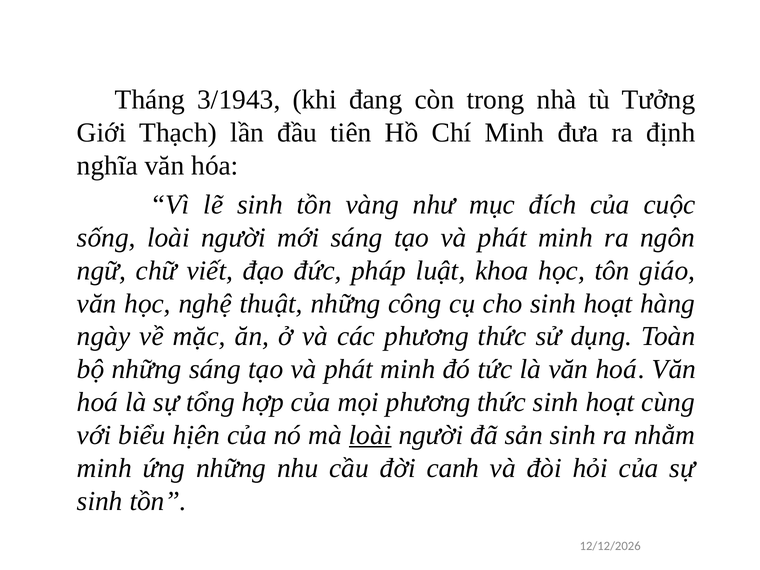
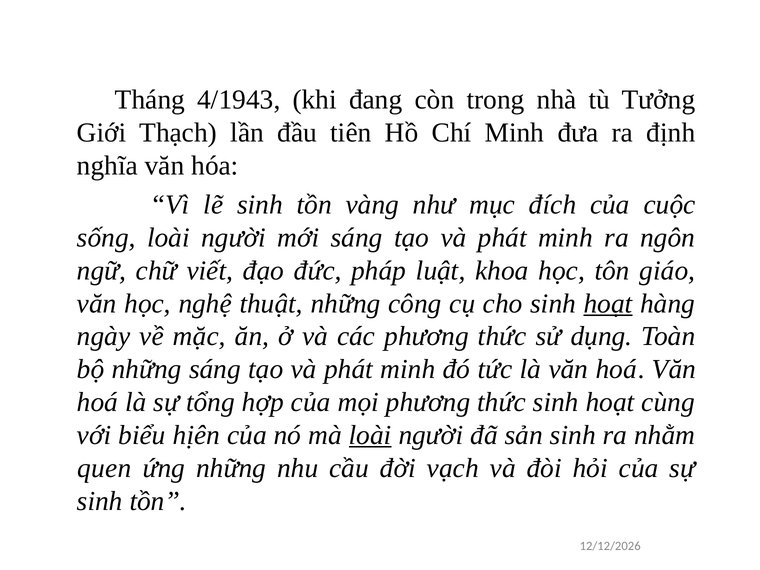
3/1943: 3/1943 -> 4/1943
hoạt at (608, 303) underline: none -> present
minh at (104, 468): minh -> quen
canh: canh -> vạch
